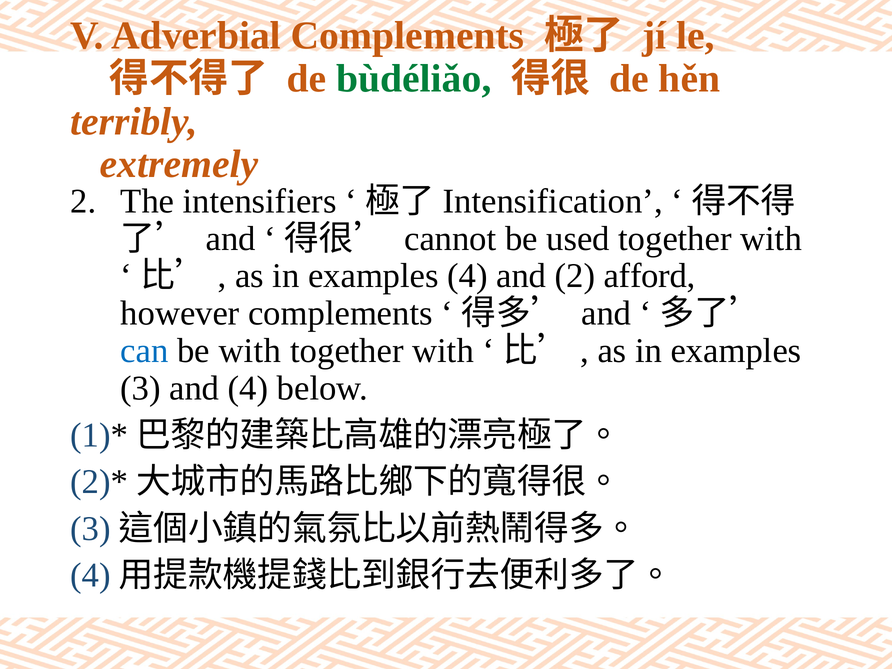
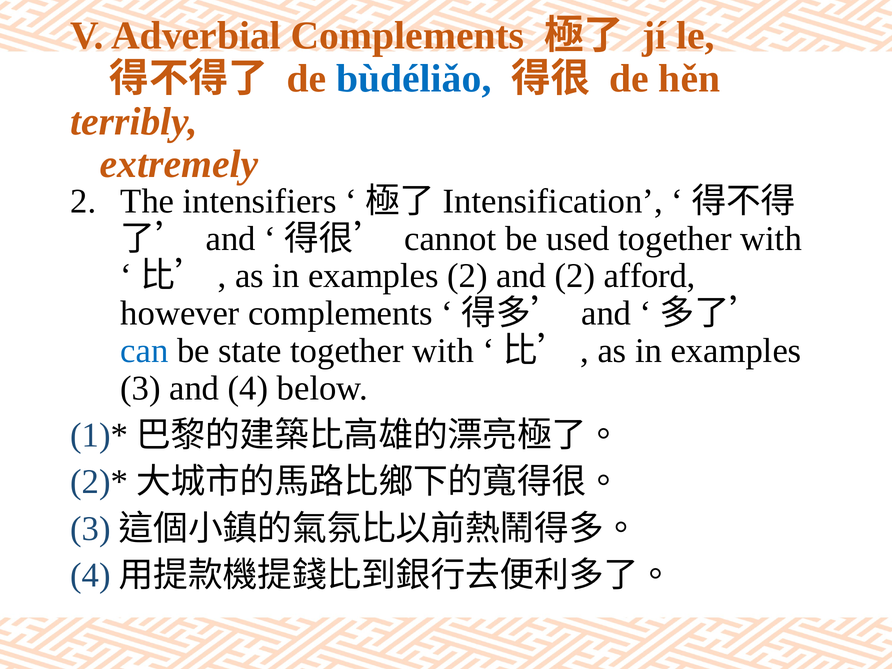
bùdéliǎo colour: green -> blue
examples 4: 4 -> 2
be with: with -> state
